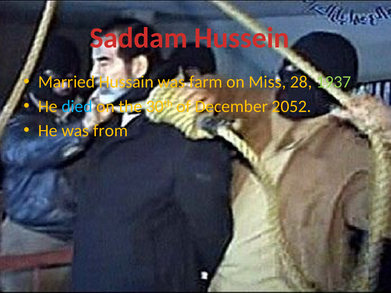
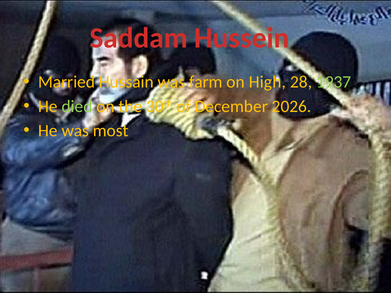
Miss: Miss -> High
died colour: light blue -> light green
2052: 2052 -> 2026
from: from -> most
